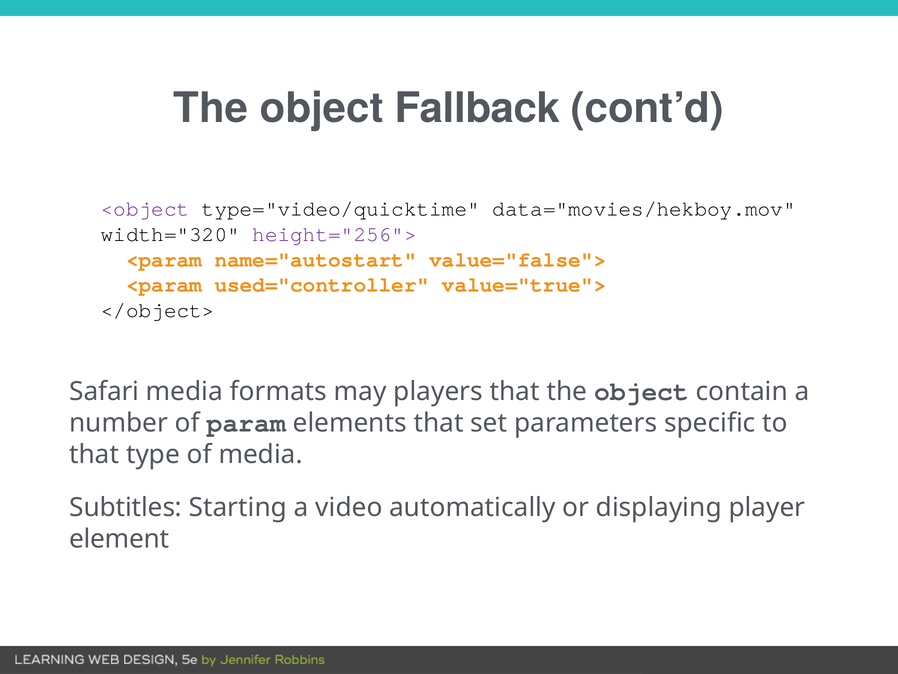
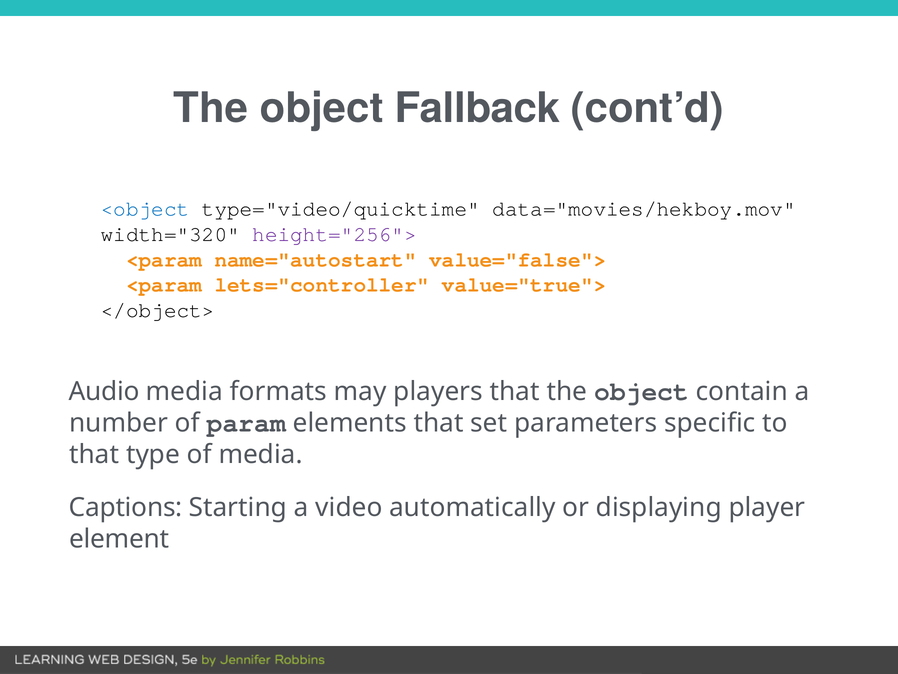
<object colour: purple -> blue
used="controller: used="controller -> lets="controller
Safari: Safari -> Audio
Subtitles: Subtitles -> Captions
